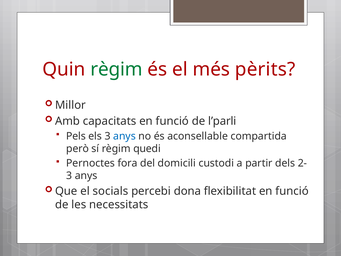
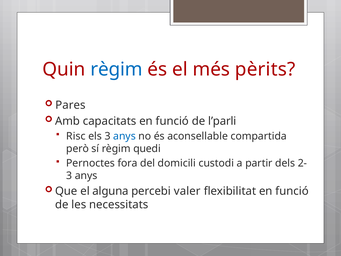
règim at (116, 69) colour: green -> blue
Millor: Millor -> Pares
Pels: Pels -> Risc
socials: socials -> alguna
dona: dona -> valer
